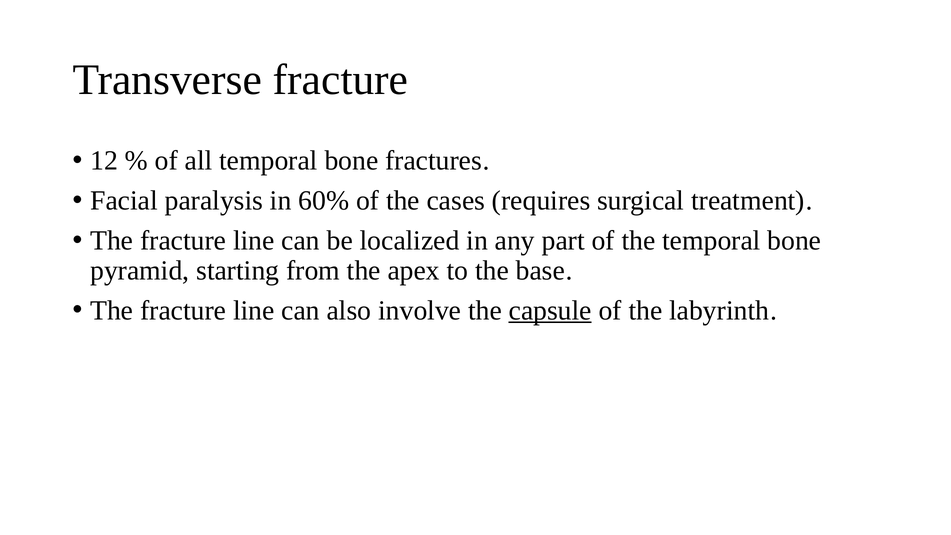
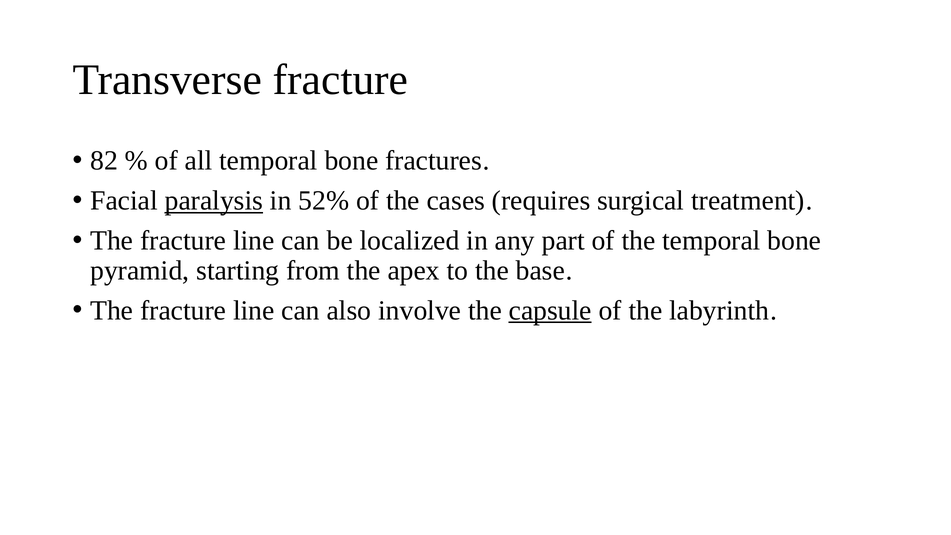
12: 12 -> 82
paralysis underline: none -> present
60%: 60% -> 52%
